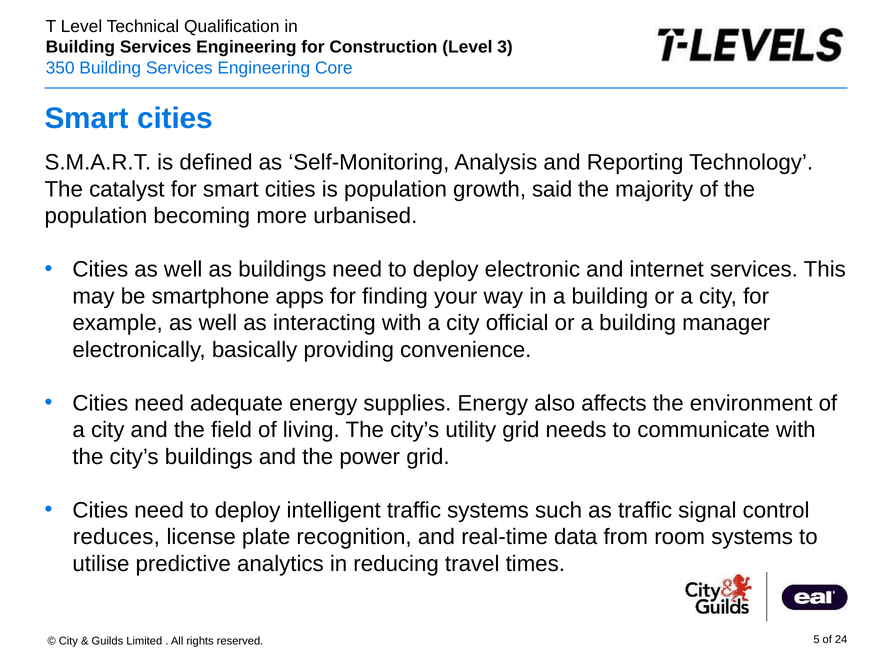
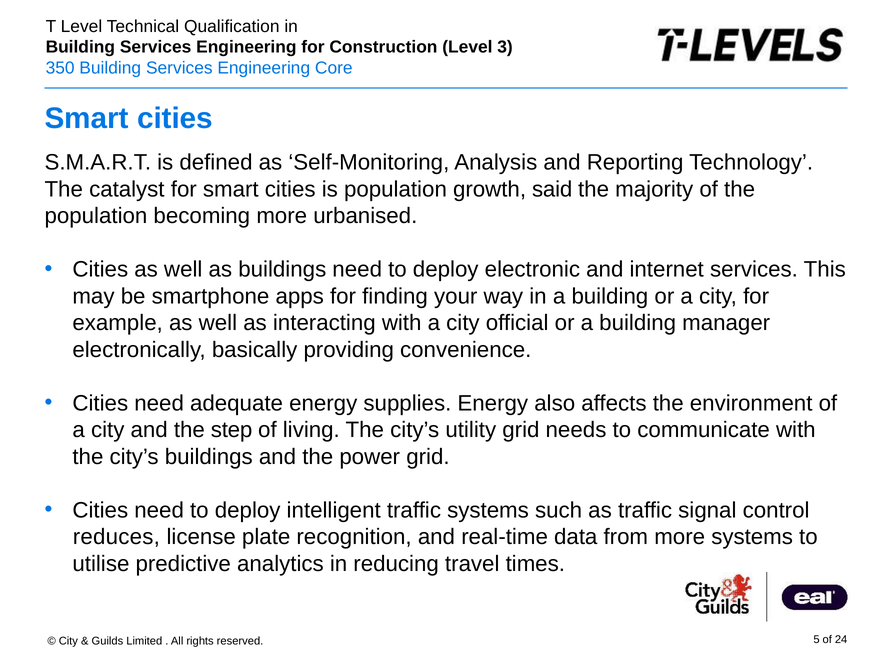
field: field -> step
from room: room -> more
